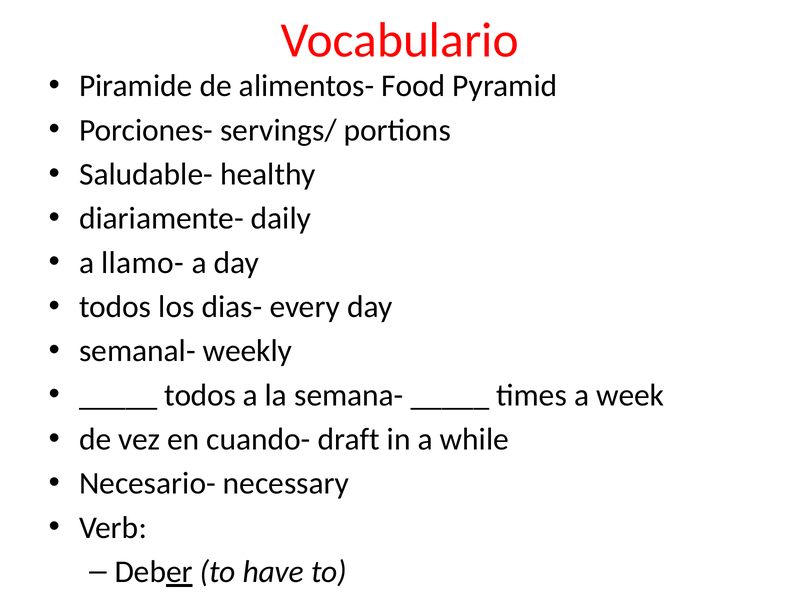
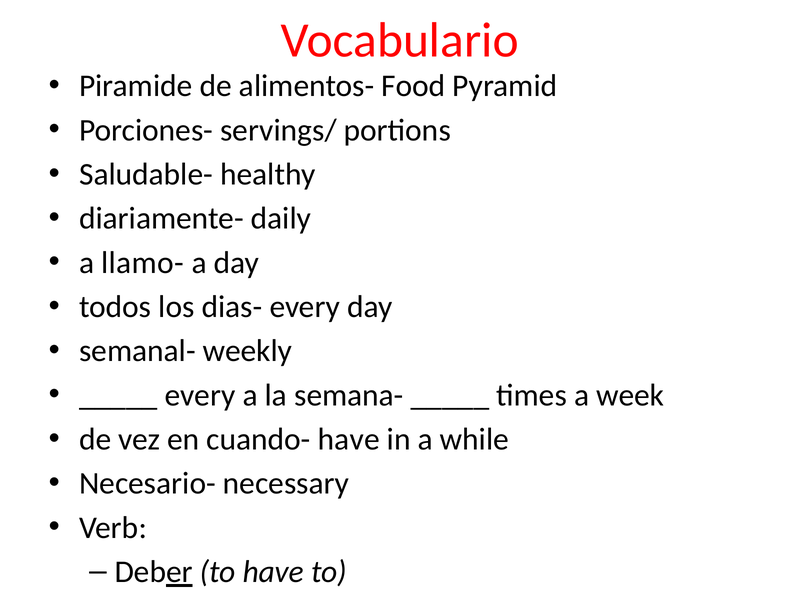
todos at (200, 395): todos -> every
cuando- draft: draft -> have
